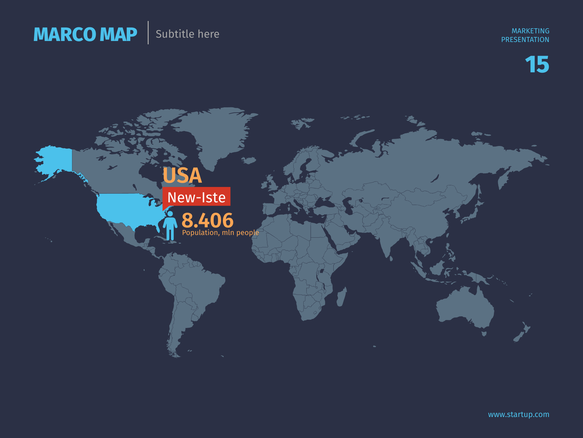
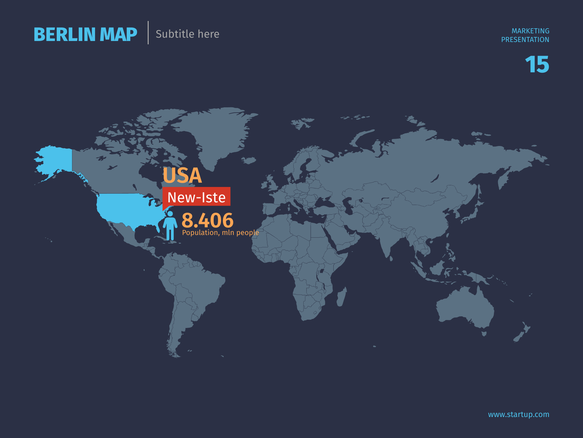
MARCO: MARCO -> BERLIN
